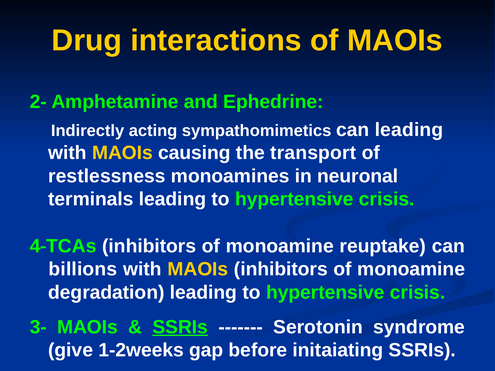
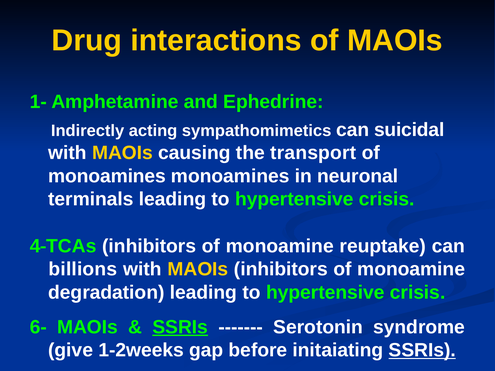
2-: 2- -> 1-
can leading: leading -> suicidal
restlessness at (107, 176): restlessness -> monoamines
3-: 3- -> 6-
SSRIs at (422, 350) underline: none -> present
